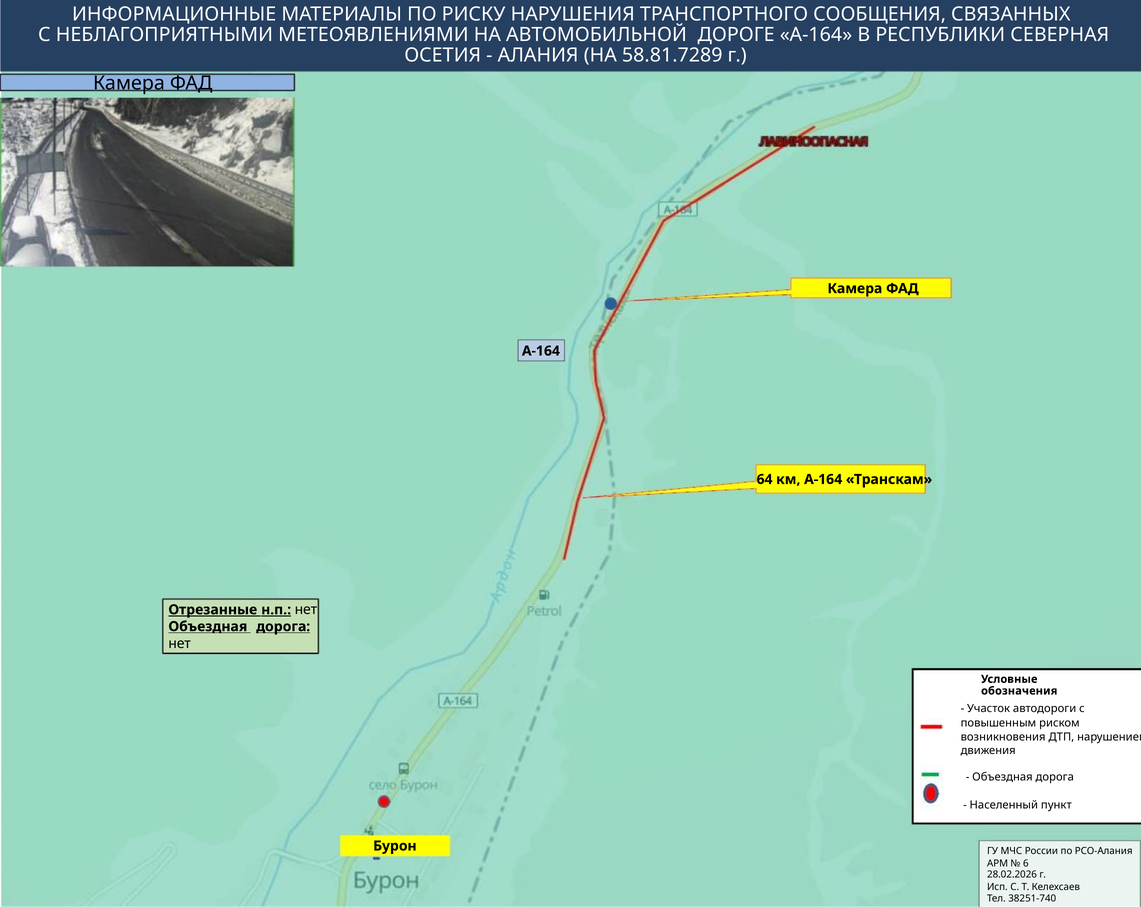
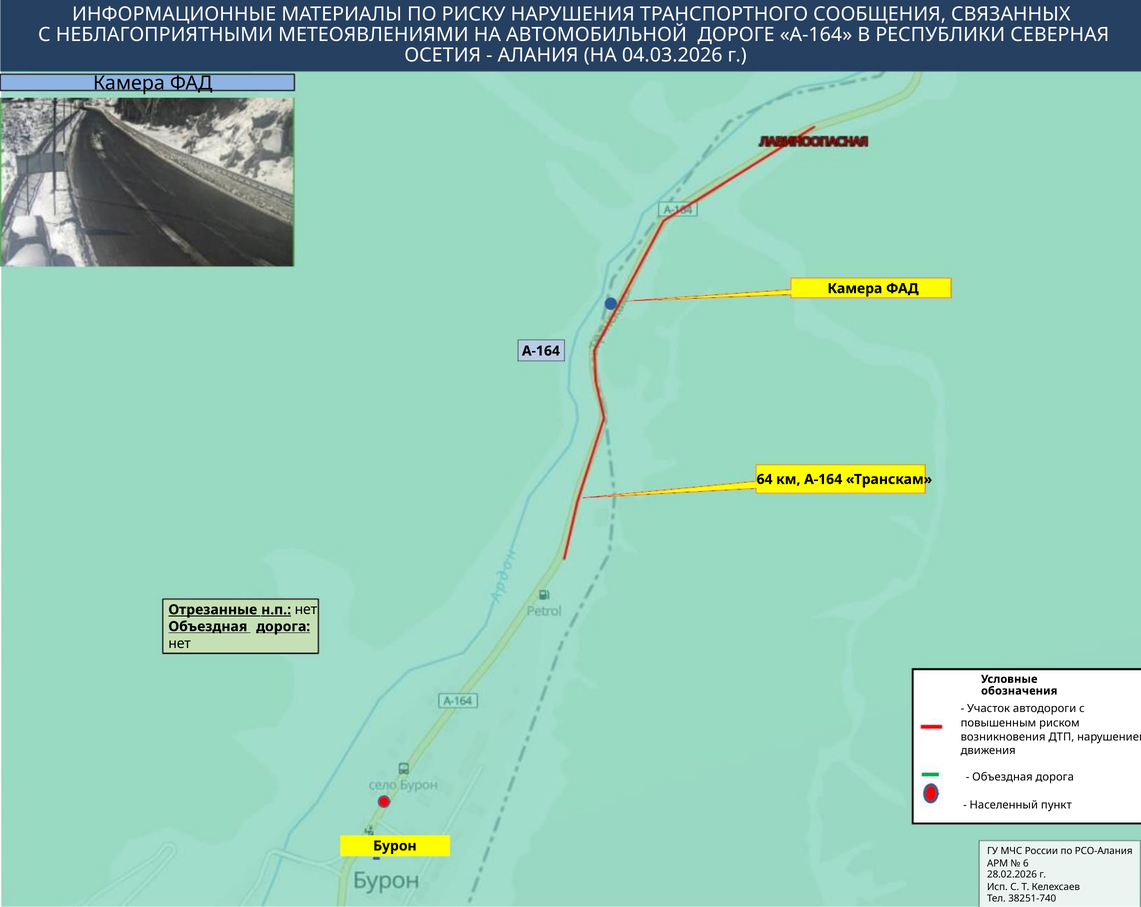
58.81.7289: 58.81.7289 -> 04.03.2026
